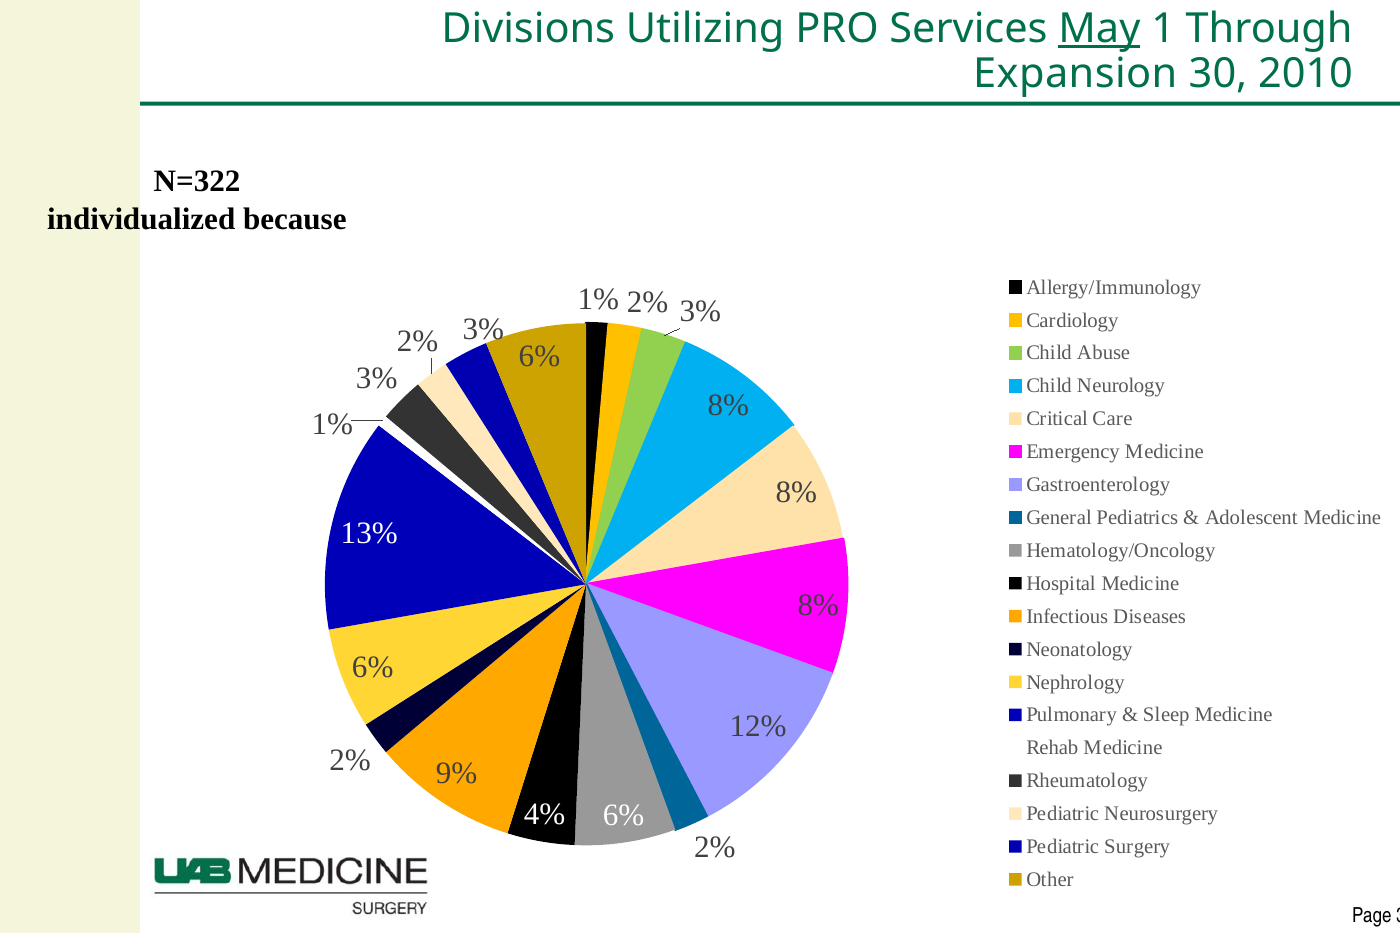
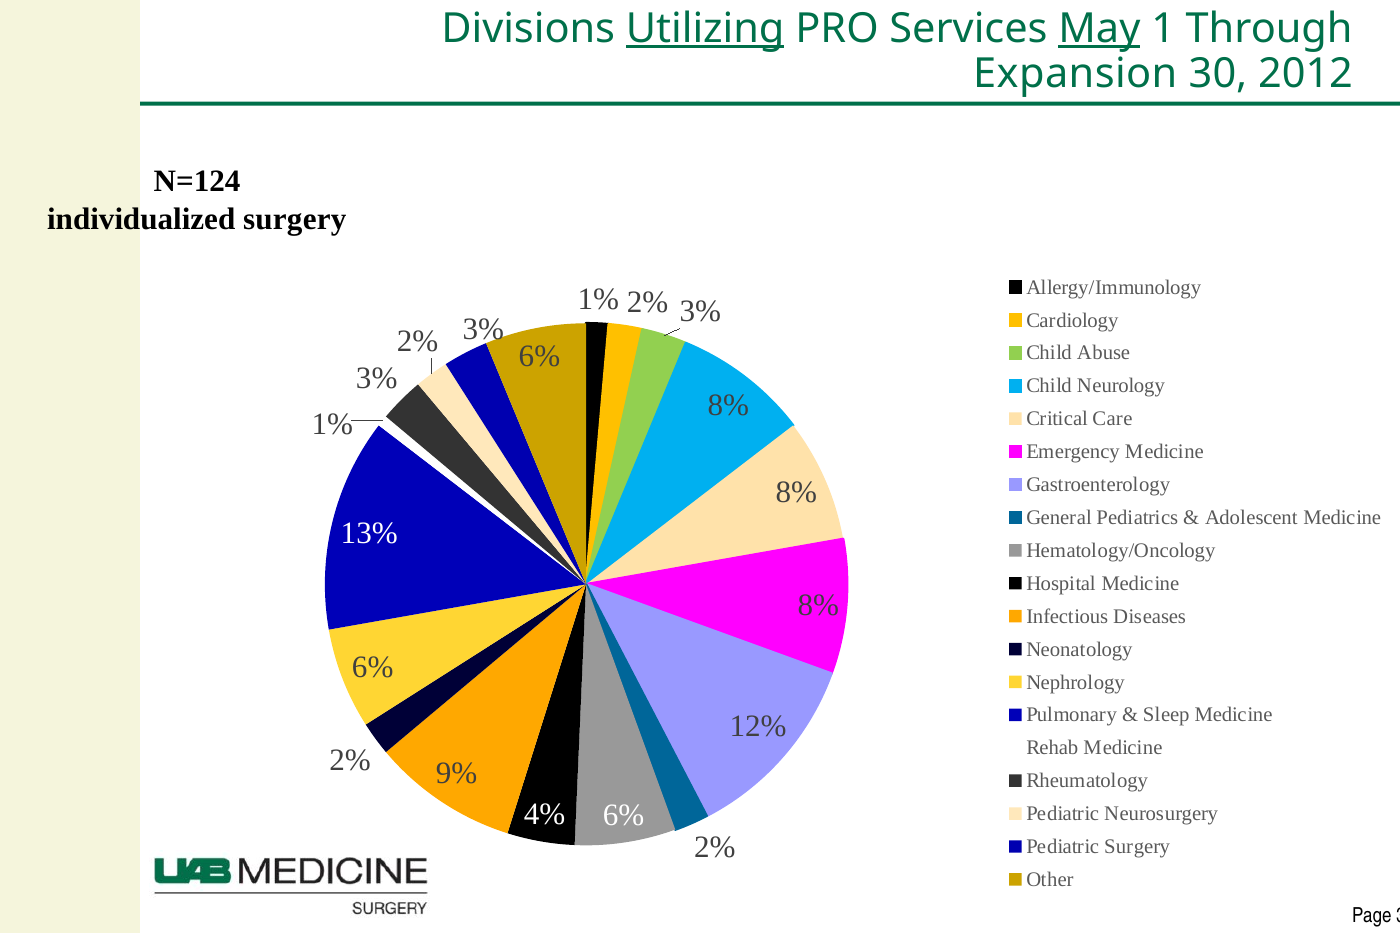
Utilizing underline: none -> present
2010: 2010 -> 2012
N=322: N=322 -> N=124
individualized because: because -> surgery
